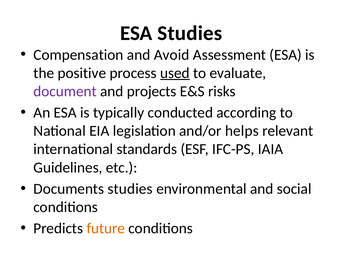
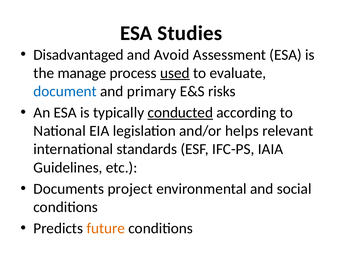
Compensation: Compensation -> Disadvantaged
positive: positive -> manage
document colour: purple -> blue
projects: projects -> primary
conducted underline: none -> present
Documents studies: studies -> project
